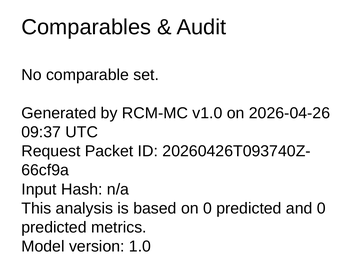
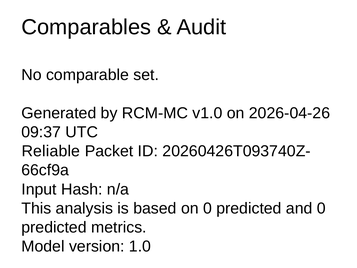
Request: Request -> Reliable
